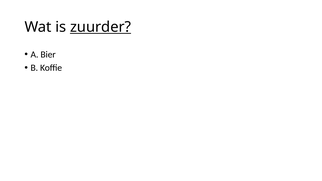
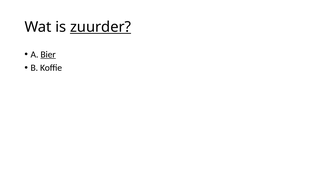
Bier underline: none -> present
